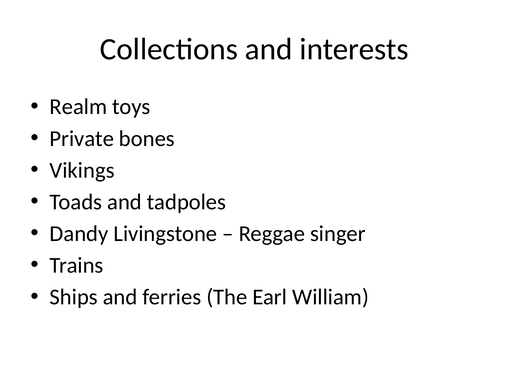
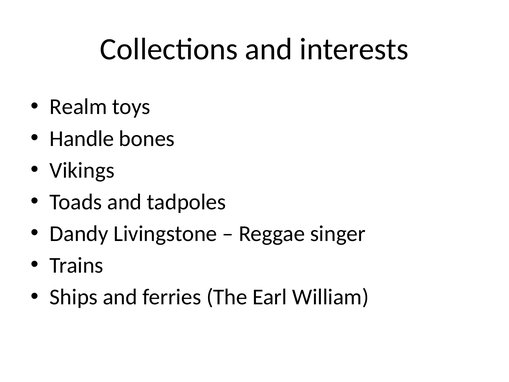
Private: Private -> Handle
